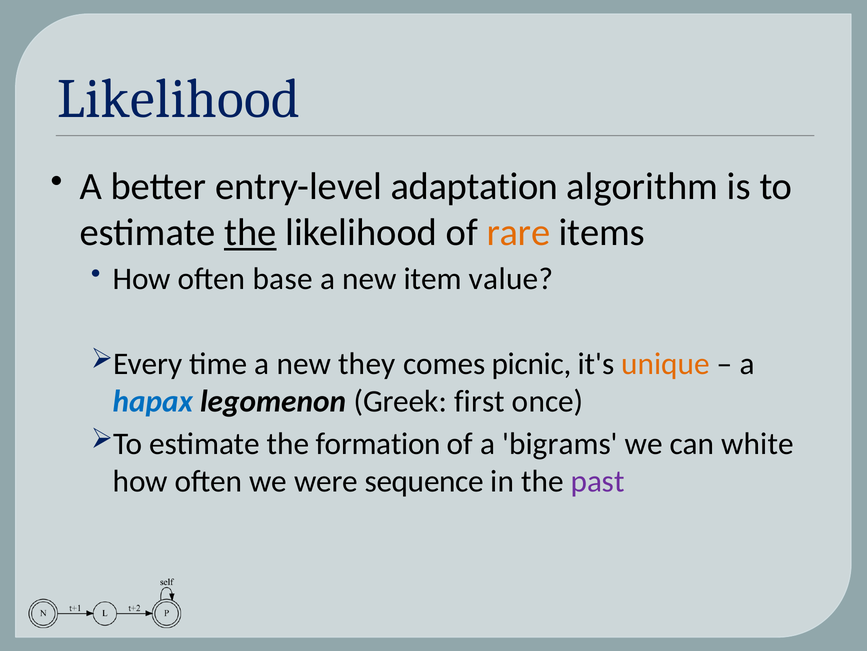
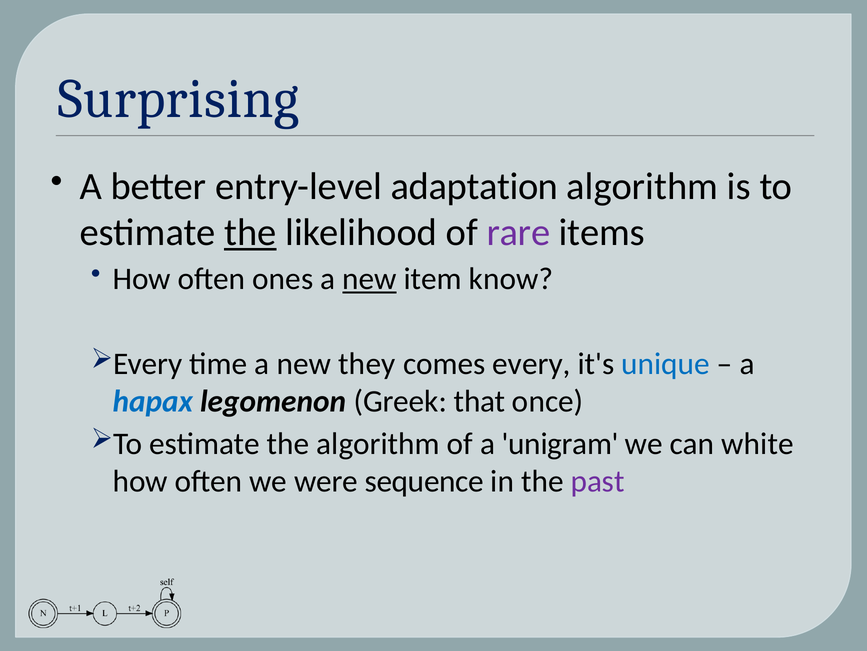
Likelihood at (179, 99): Likelihood -> Surprising
rare colour: orange -> purple
base: base -> ones
new at (370, 279) underline: none -> present
value: value -> know
picnic: picnic -> every
unique colour: orange -> blue
first: first -> that
the formation: formation -> algorithm
bigrams: bigrams -> unigram
